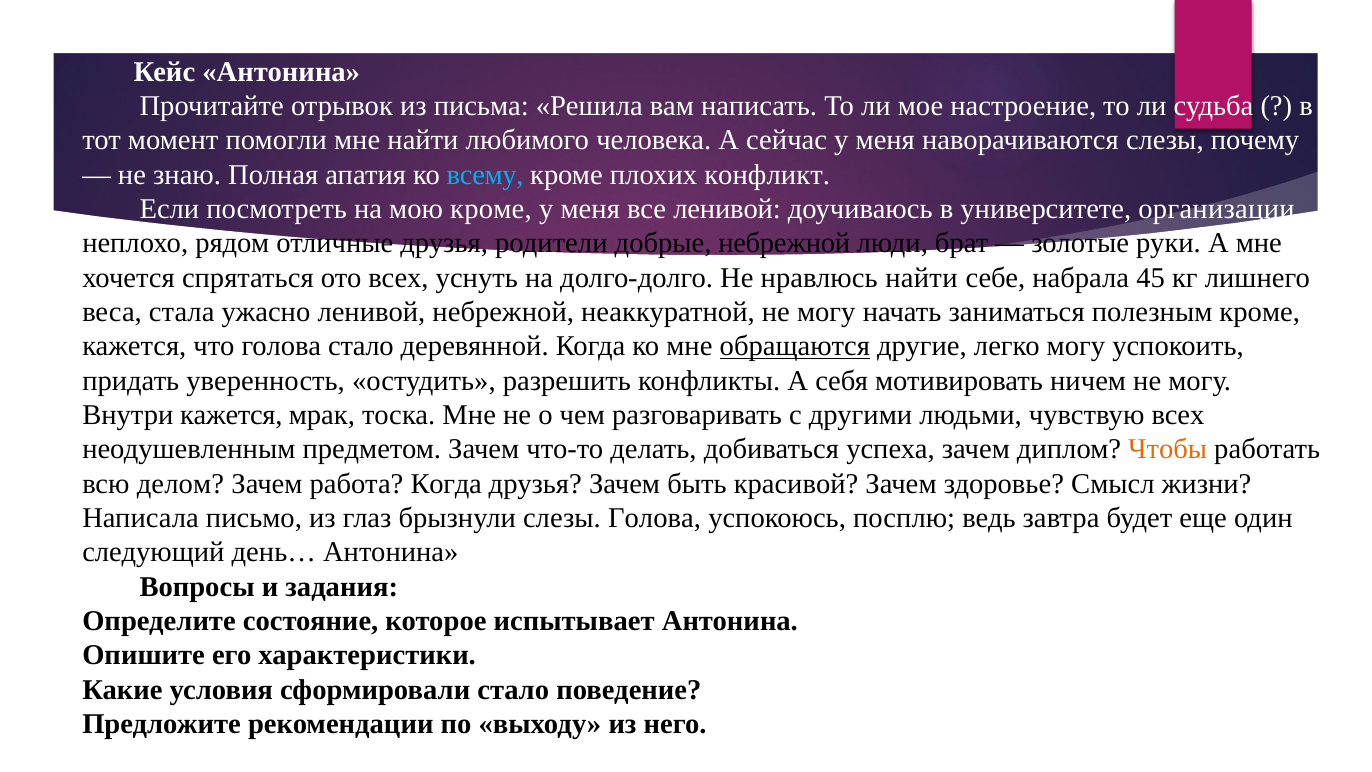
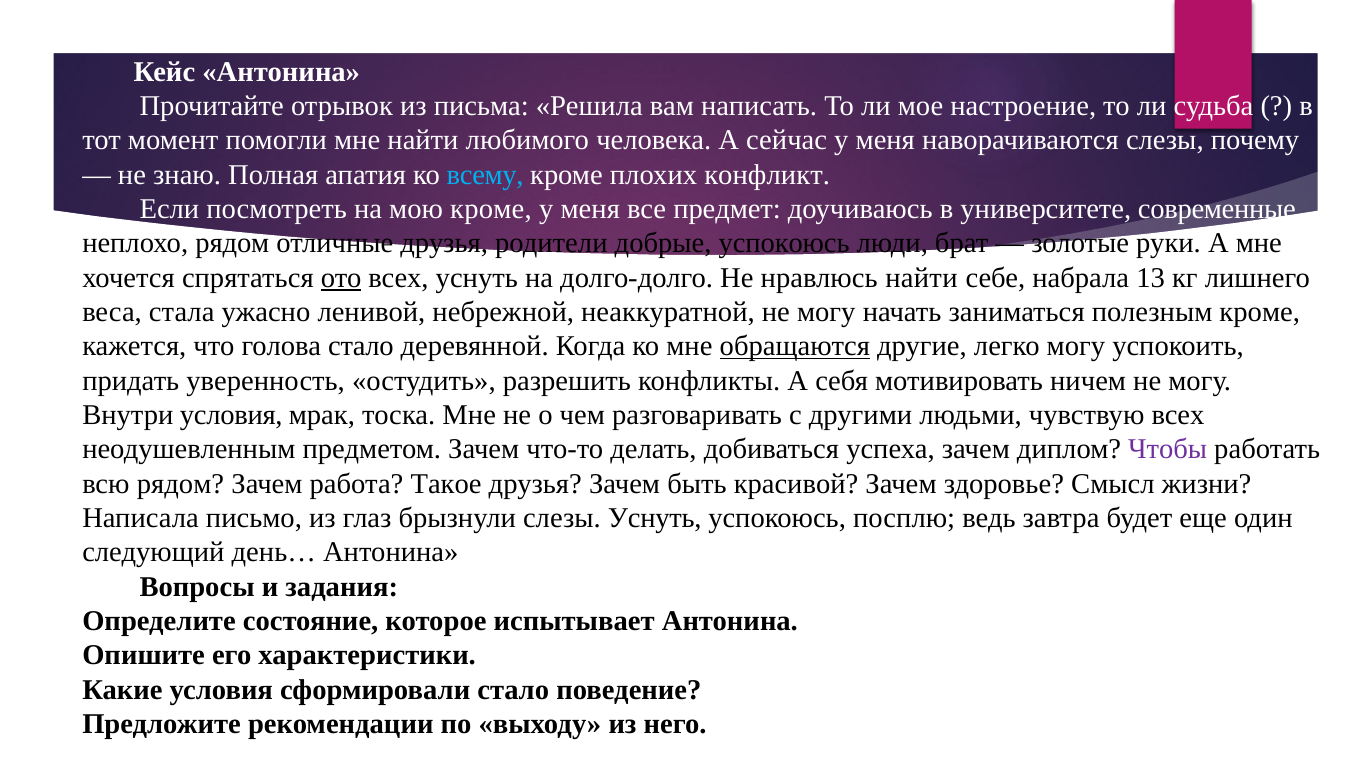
все ленивой: ленивой -> предмет
организации: организации -> современные
добрые небрежной: небрежной -> успокоюсь
ото underline: none -> present
45: 45 -> 13
Внутри кажется: кажется -> условия
Чтобы colour: orange -> purple
всю делом: делом -> рядом
работа Когда: Когда -> Такое
слезы Голова: Голова -> Уснуть
